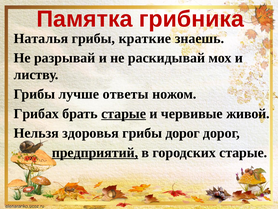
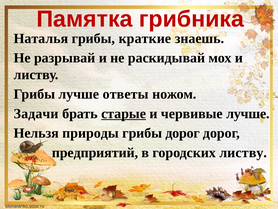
Грибах: Грибах -> Задачи
червивые живой: живой -> лучше
здоровья: здоровья -> природы
предприятий underline: present -> none
городских старые: старые -> листву
